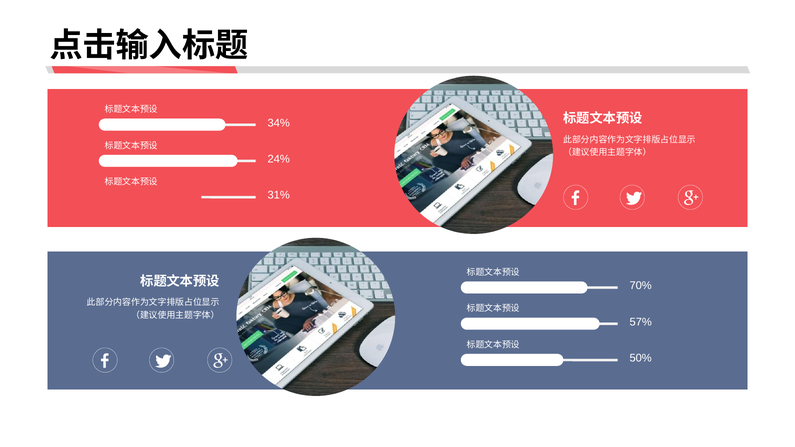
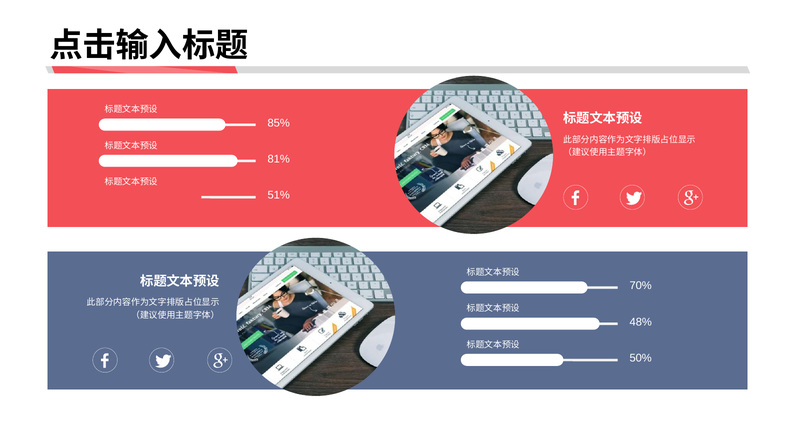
34%: 34% -> 85%
24%: 24% -> 81%
31%: 31% -> 51%
57%: 57% -> 48%
